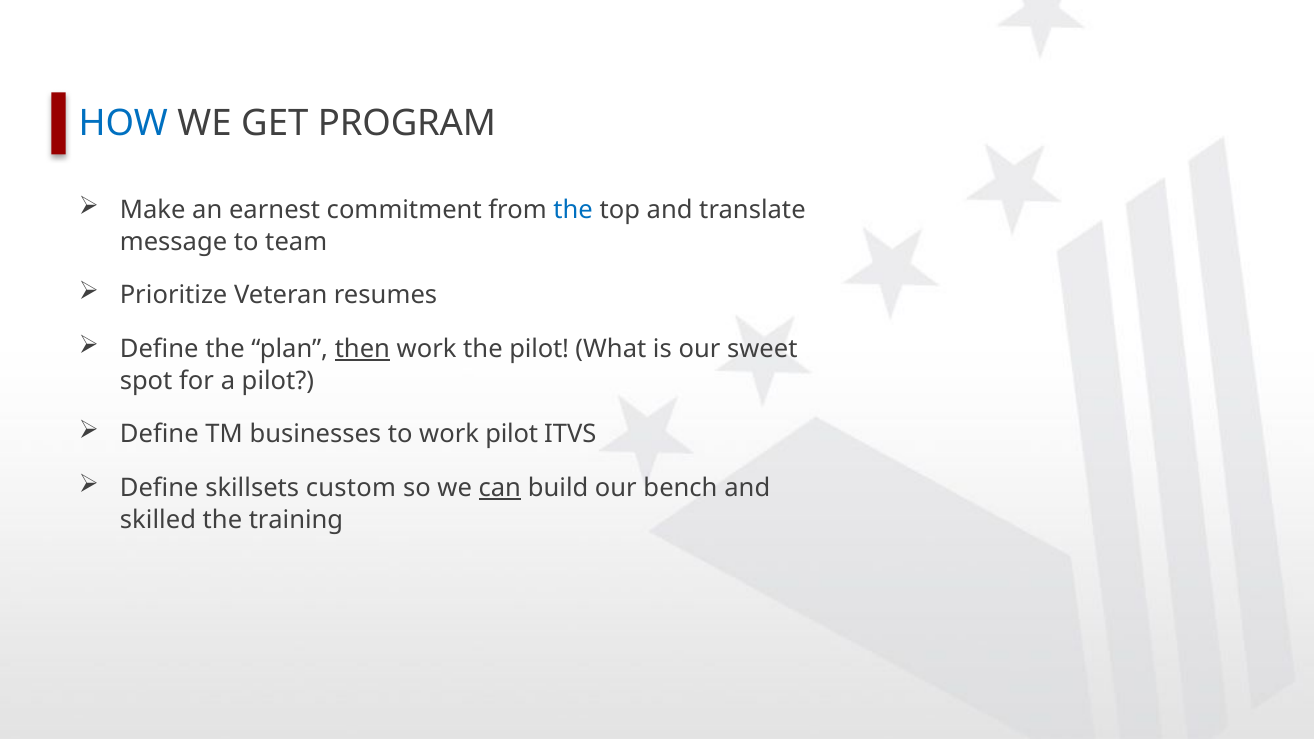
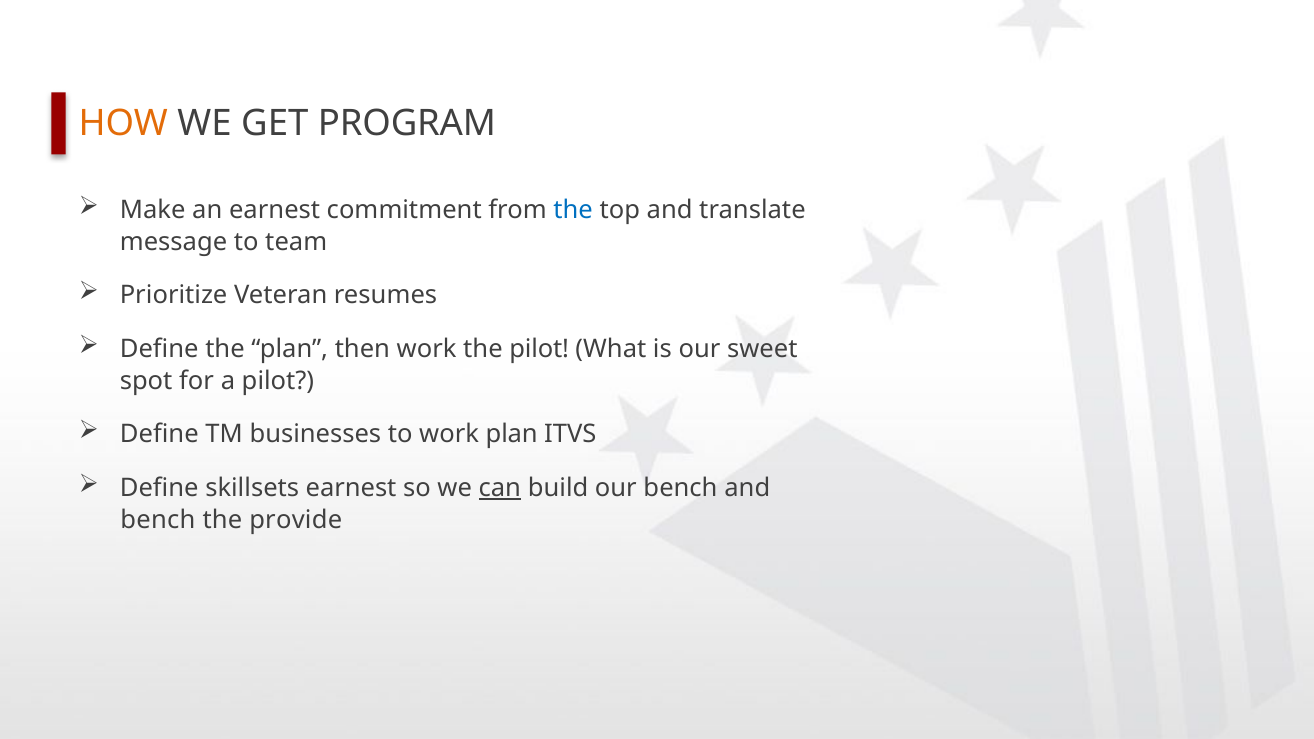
HOW colour: blue -> orange
then underline: present -> none
work pilot: pilot -> plan
skillsets custom: custom -> earnest
skilled at (158, 520): skilled -> bench
training: training -> provide
